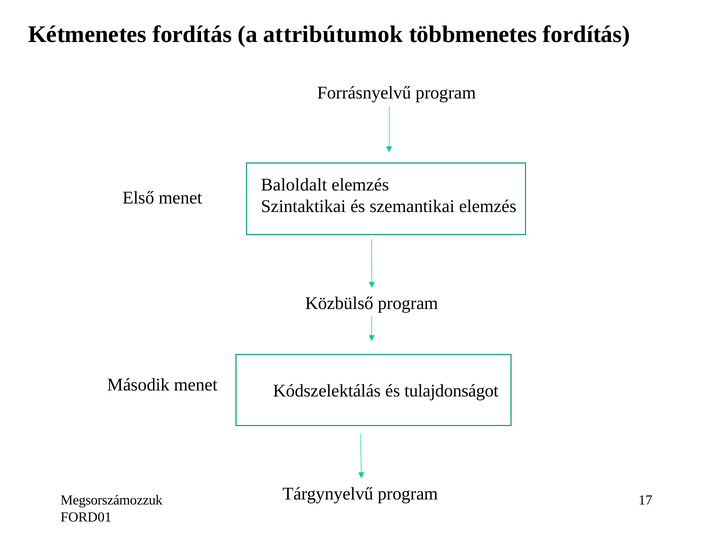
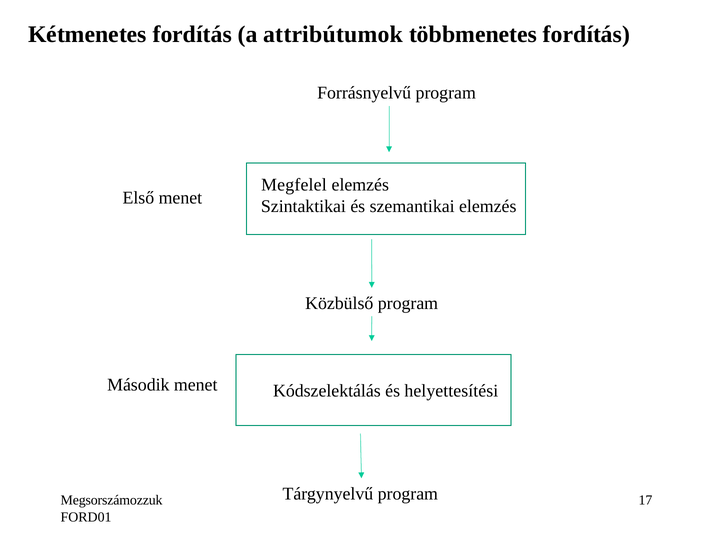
Baloldalt: Baloldalt -> Megfelel
tulajdonságot: tulajdonságot -> helyettesítési
